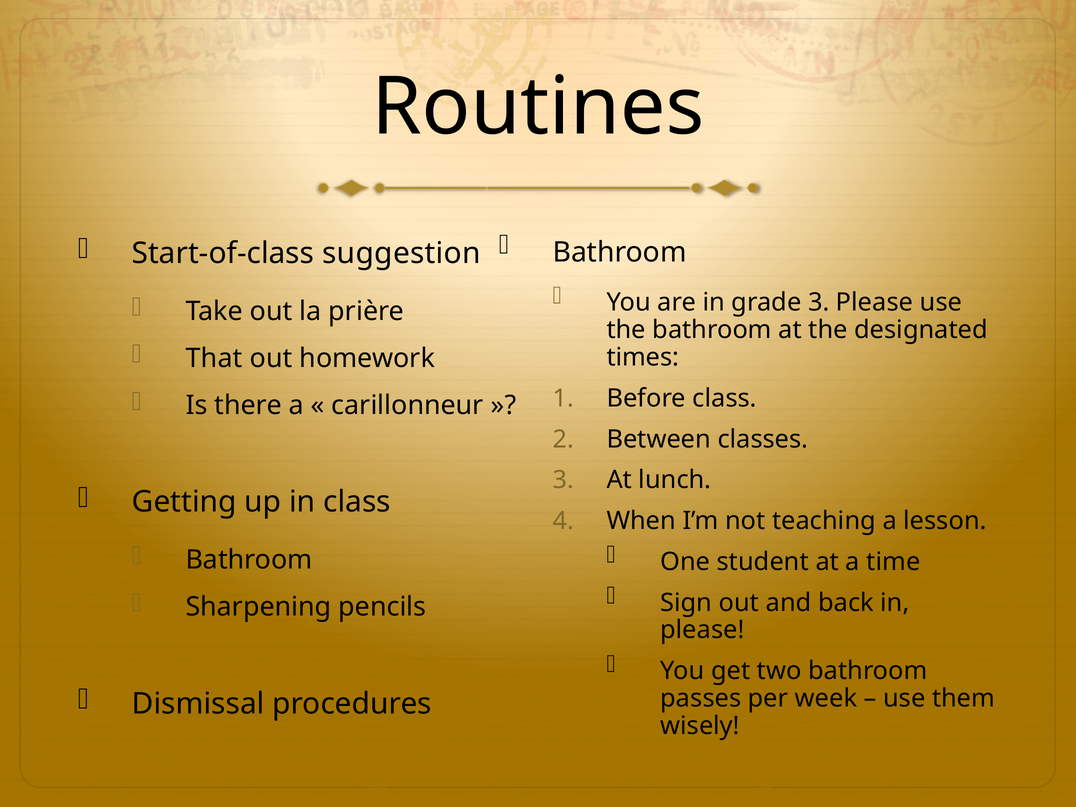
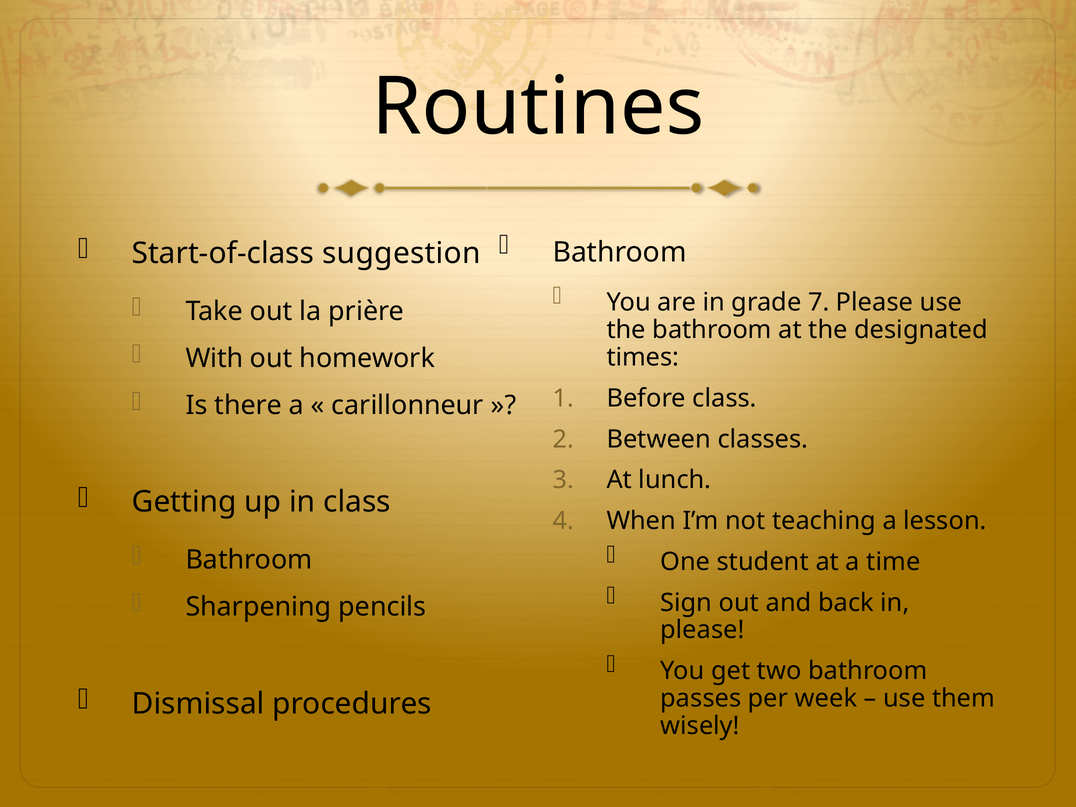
grade 3: 3 -> 7
That: That -> With
